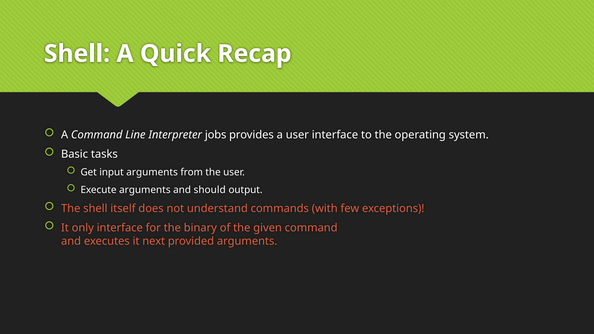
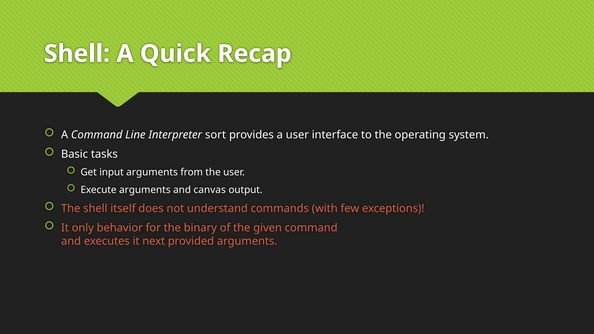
jobs: jobs -> sort
should: should -> canvas
only interface: interface -> behavior
